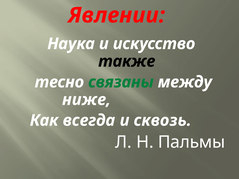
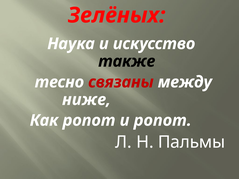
Явлении: Явлении -> Зелёных
связаны colour: green -> red
Как всегда: всегда -> ропот
и сквозь: сквозь -> ропот
